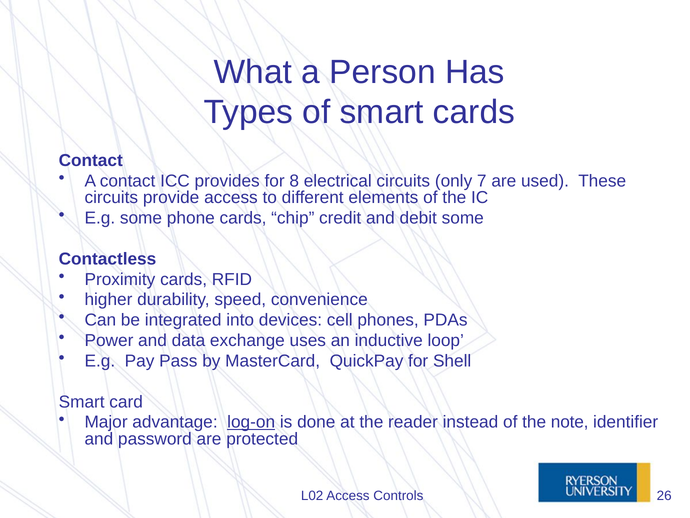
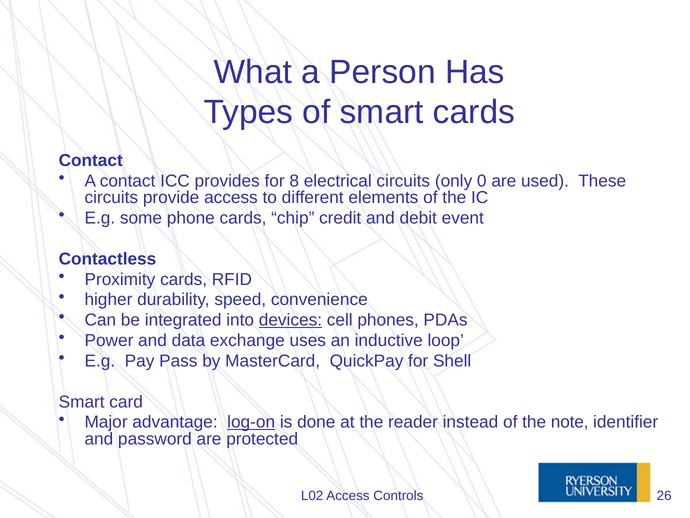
7: 7 -> 0
debit some: some -> event
devices underline: none -> present
